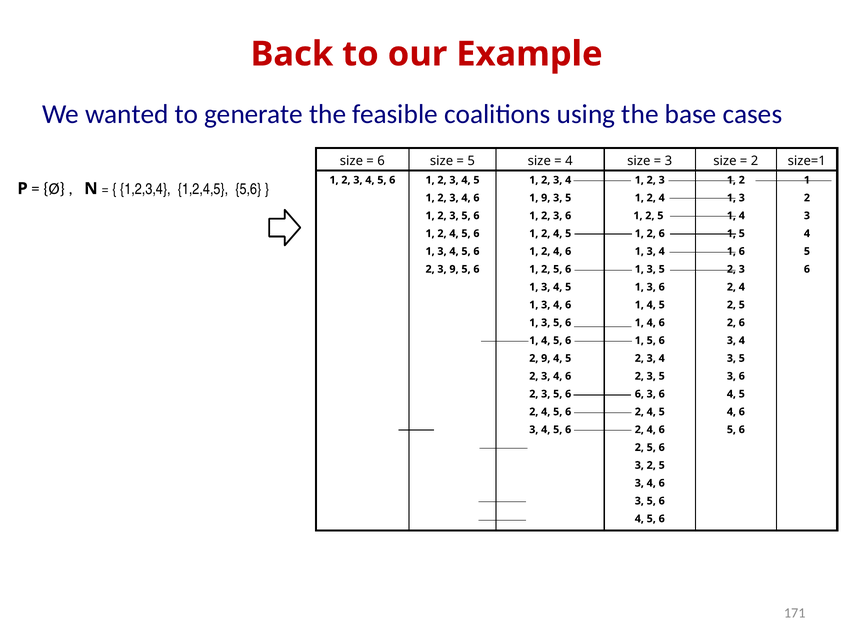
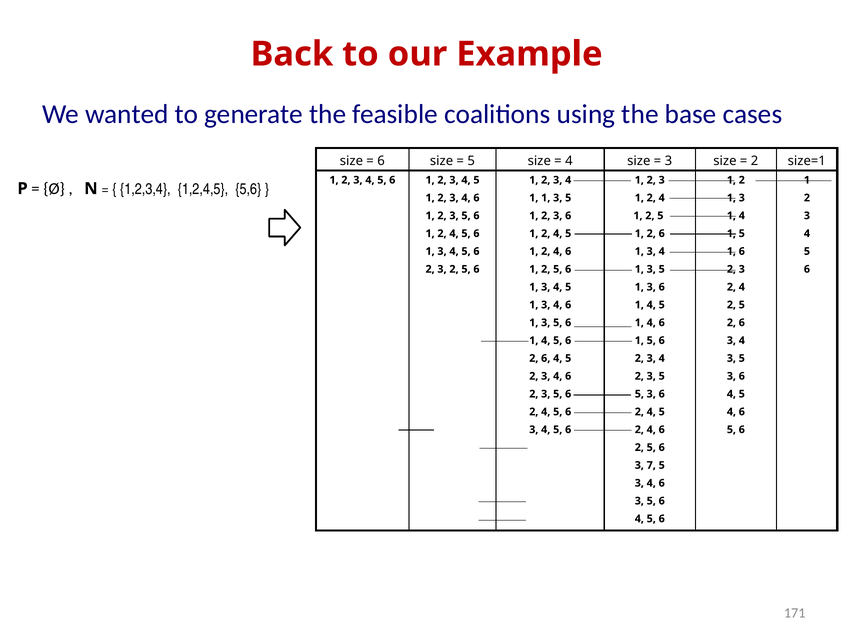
1 9: 9 -> 1
9 at (454, 269): 9 -> 2
9 at (546, 359): 9 -> 6
6 at (639, 394): 6 -> 5
2 at (651, 466): 2 -> 7
